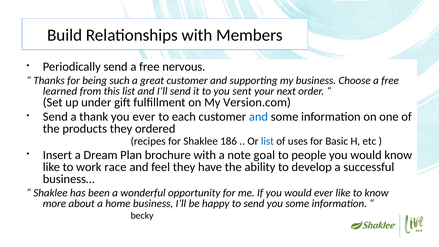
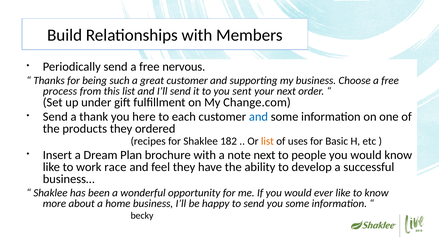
learned: learned -> process
Version.com: Version.com -> Change.com
you ever: ever -> here
186: 186 -> 182
list at (267, 141) colour: blue -> orange
note goal: goal -> next
